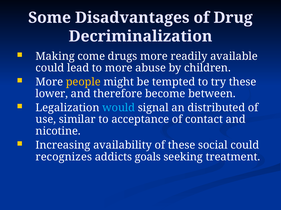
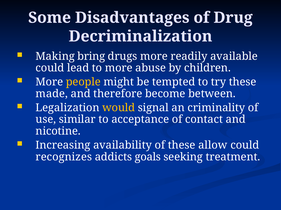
come: come -> bring
lower: lower -> made
would colour: light blue -> yellow
distributed: distributed -> criminality
social: social -> allow
